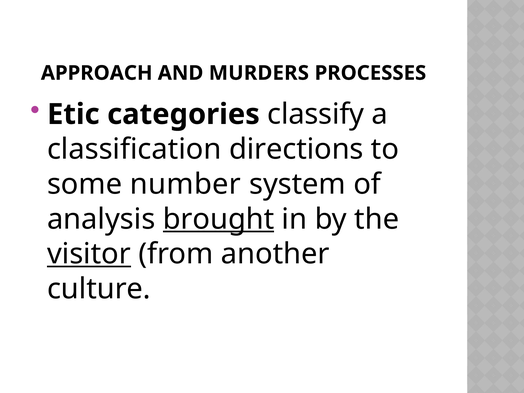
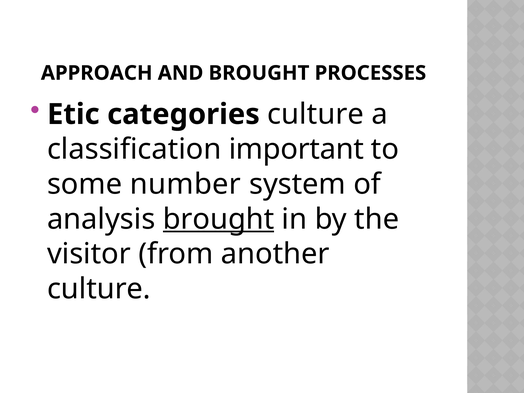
AND MURDERS: MURDERS -> BROUGHT
categories classify: classify -> culture
directions: directions -> important
visitor underline: present -> none
